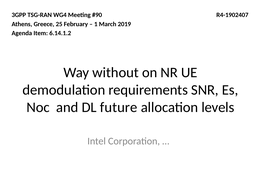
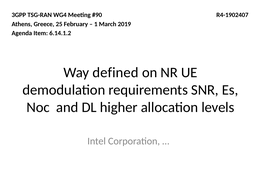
without: without -> defined
future: future -> higher
